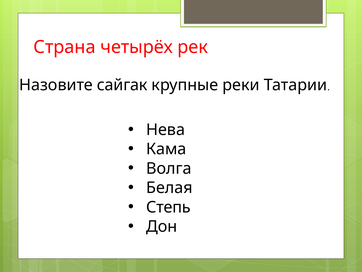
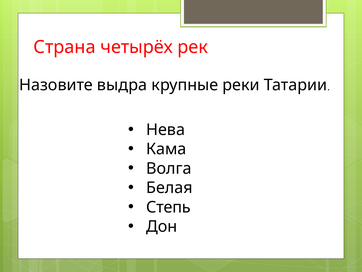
сайгак: сайгак -> выдра
